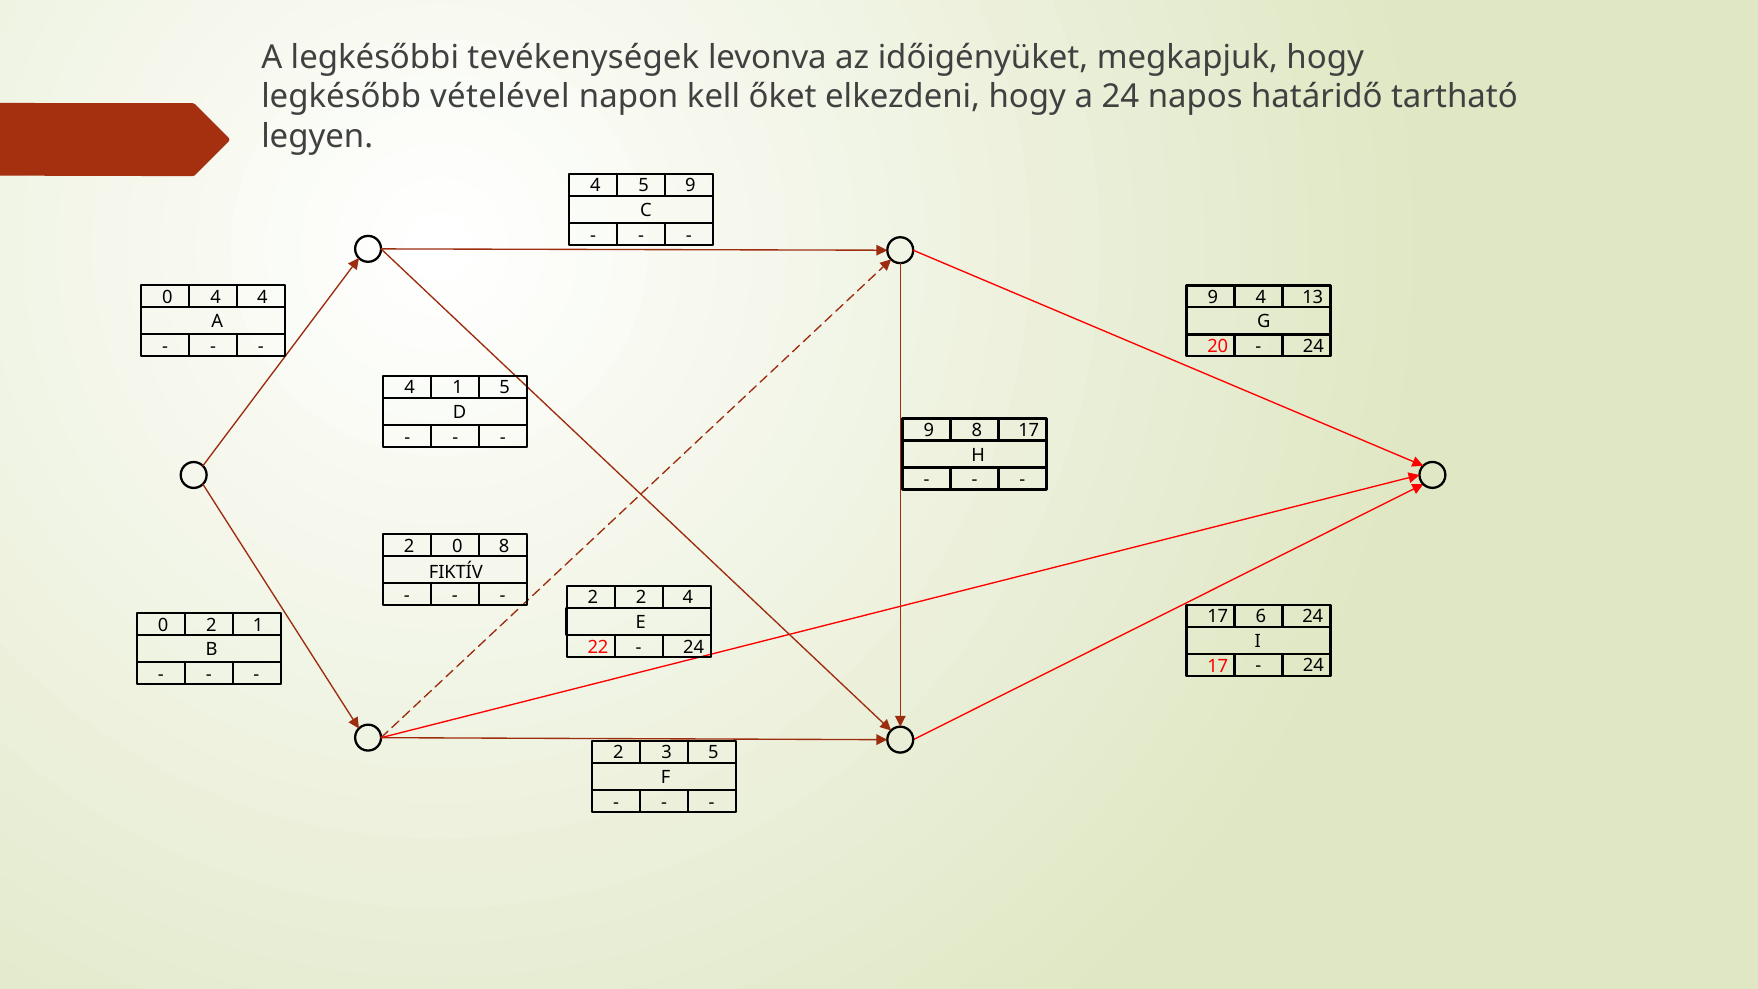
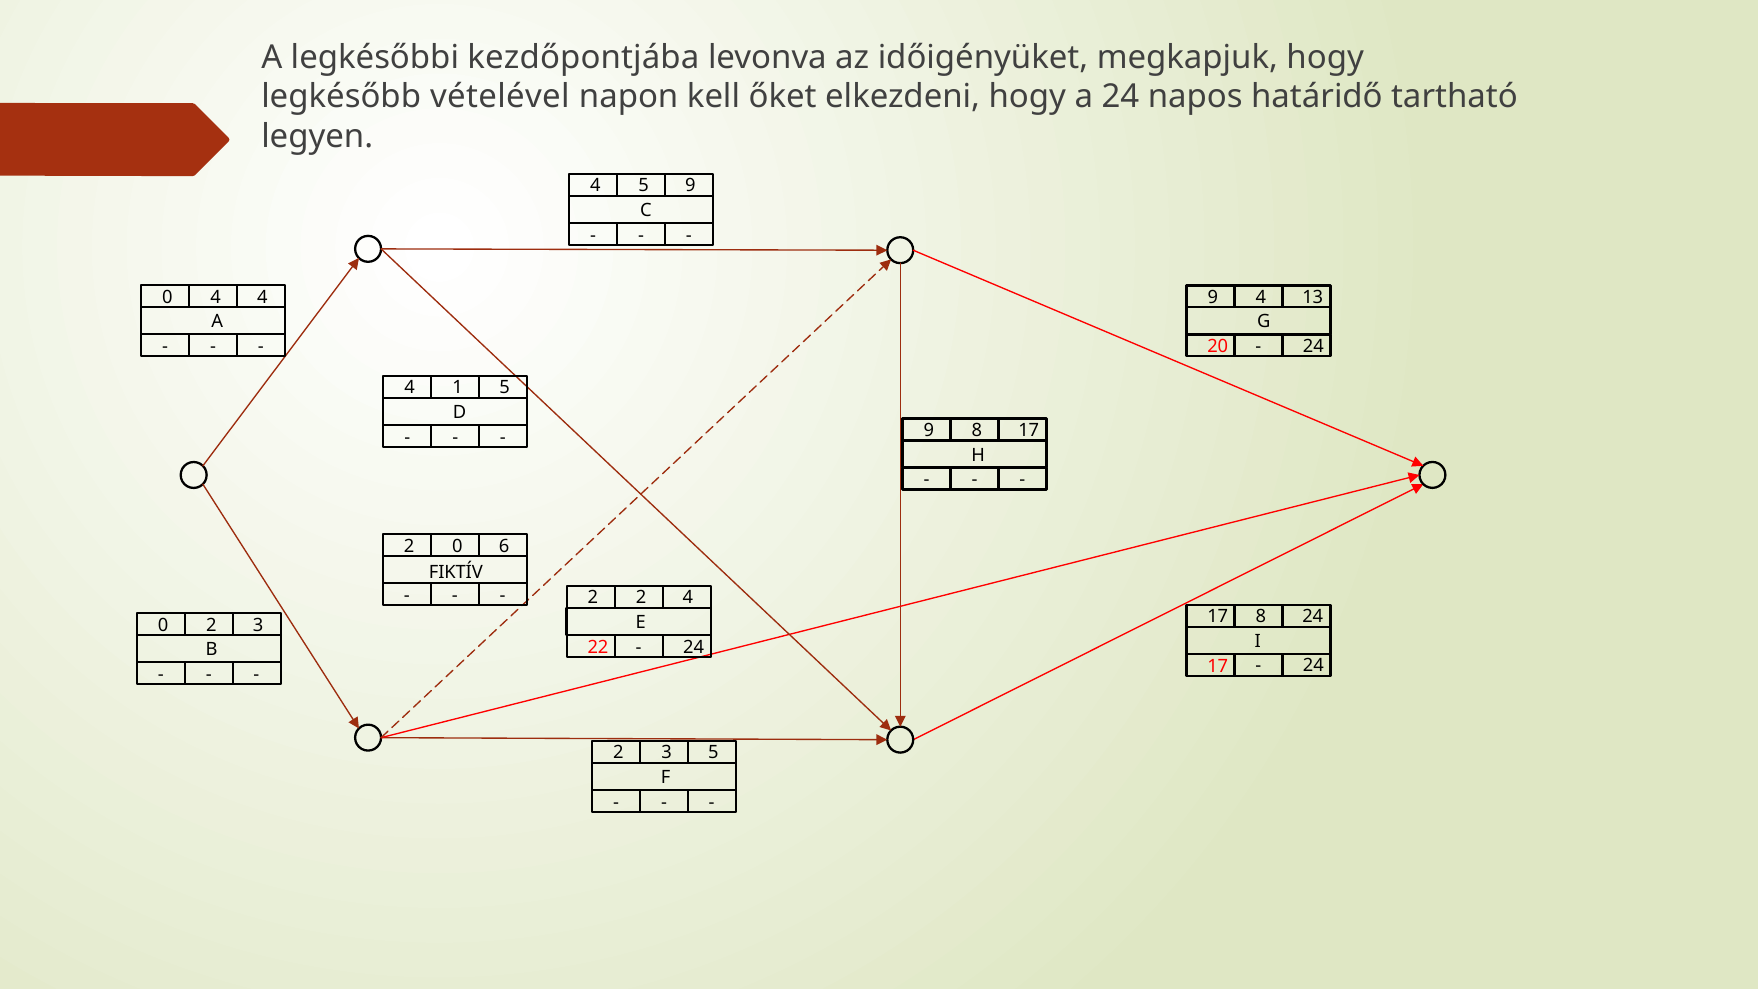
tevékenységek: tevékenységek -> kezdőpontjába
0 8: 8 -> 6
17 6: 6 -> 8
0 2 1: 1 -> 3
